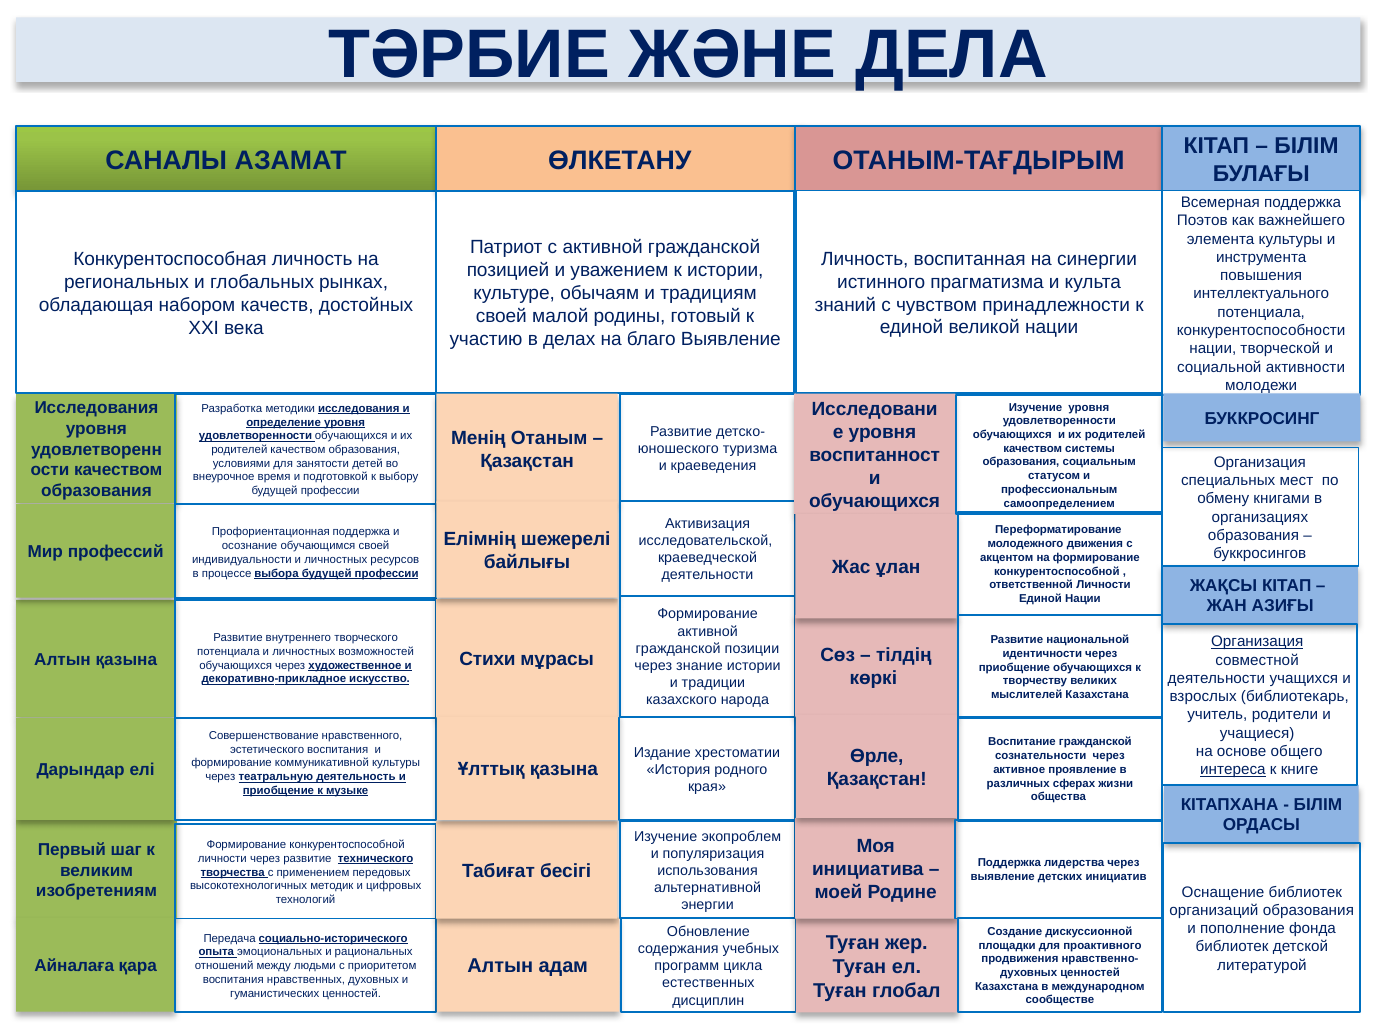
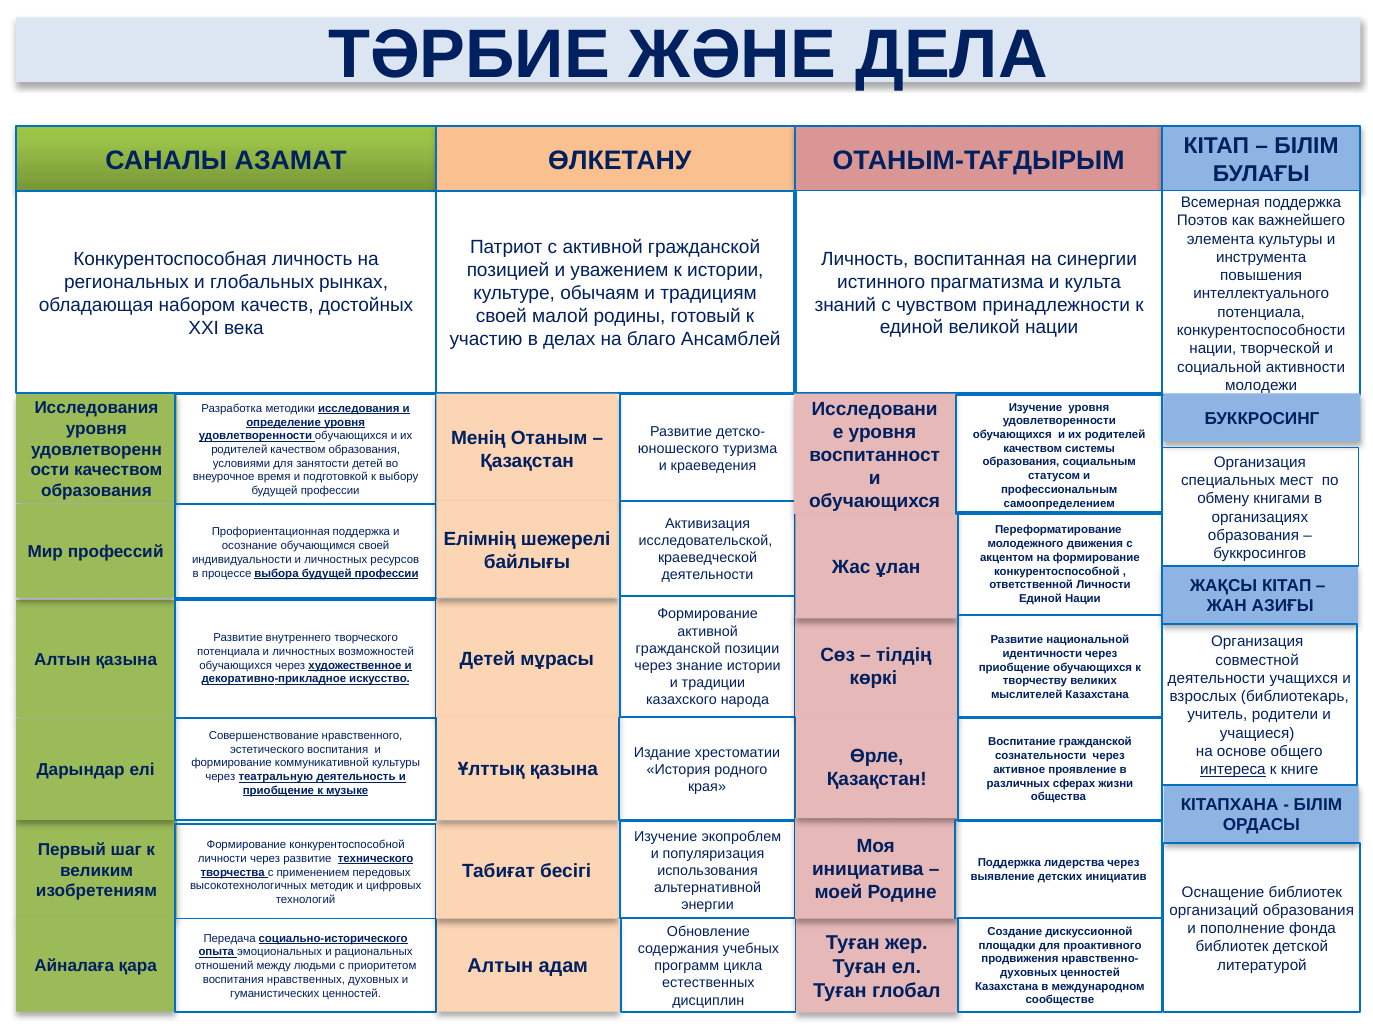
благо Выявление: Выявление -> Ансамблей
Организация at (1257, 642) underline: present -> none
Стихи at (488, 659): Стихи -> Детей
